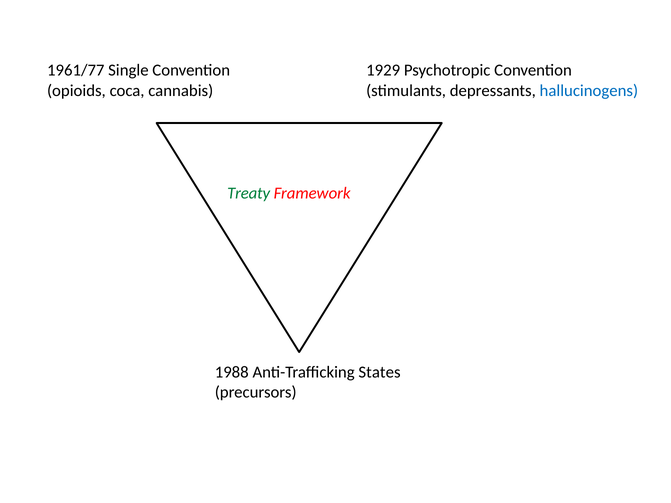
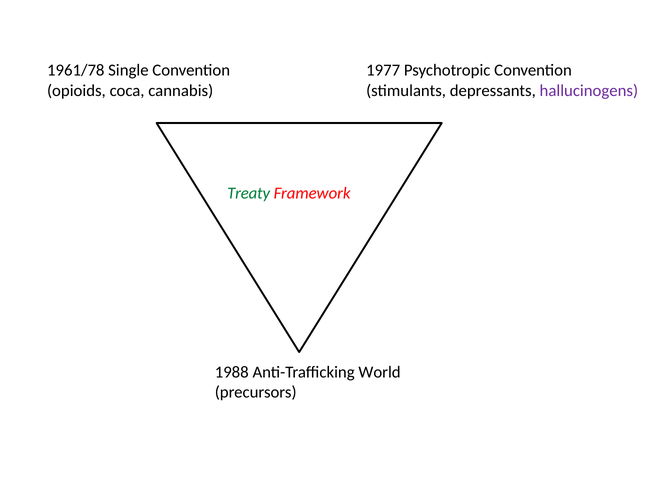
1961/77: 1961/77 -> 1961/78
1929: 1929 -> 1977
hallucinogens colour: blue -> purple
States: States -> World
